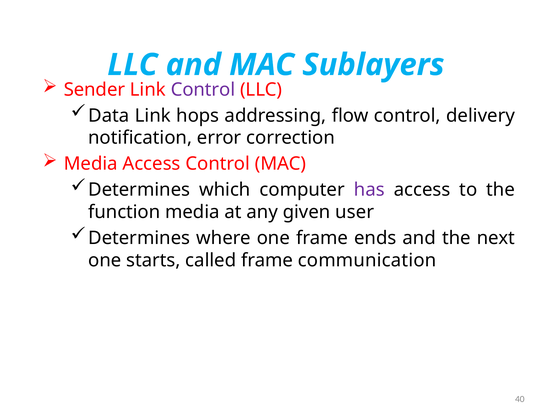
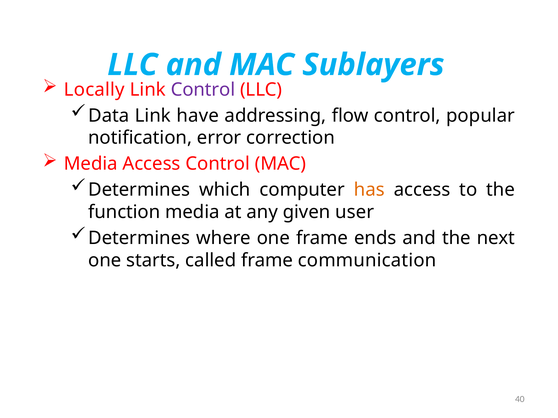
Sender: Sender -> Locally
hops: hops -> have
delivery: delivery -> popular
has colour: purple -> orange
